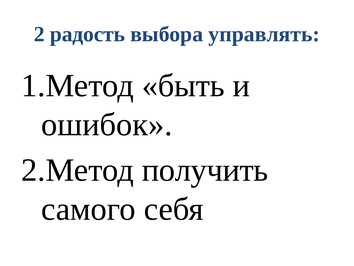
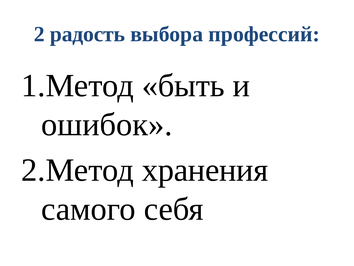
управлять: управлять -> профессий
получить: получить -> хранения
